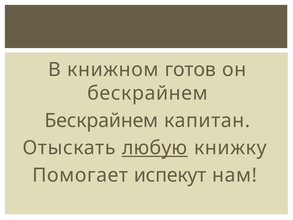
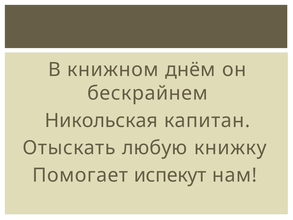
готов: готов -> днём
Бескрайнем at (101, 120): Бескрайнем -> Никольская
любую underline: present -> none
